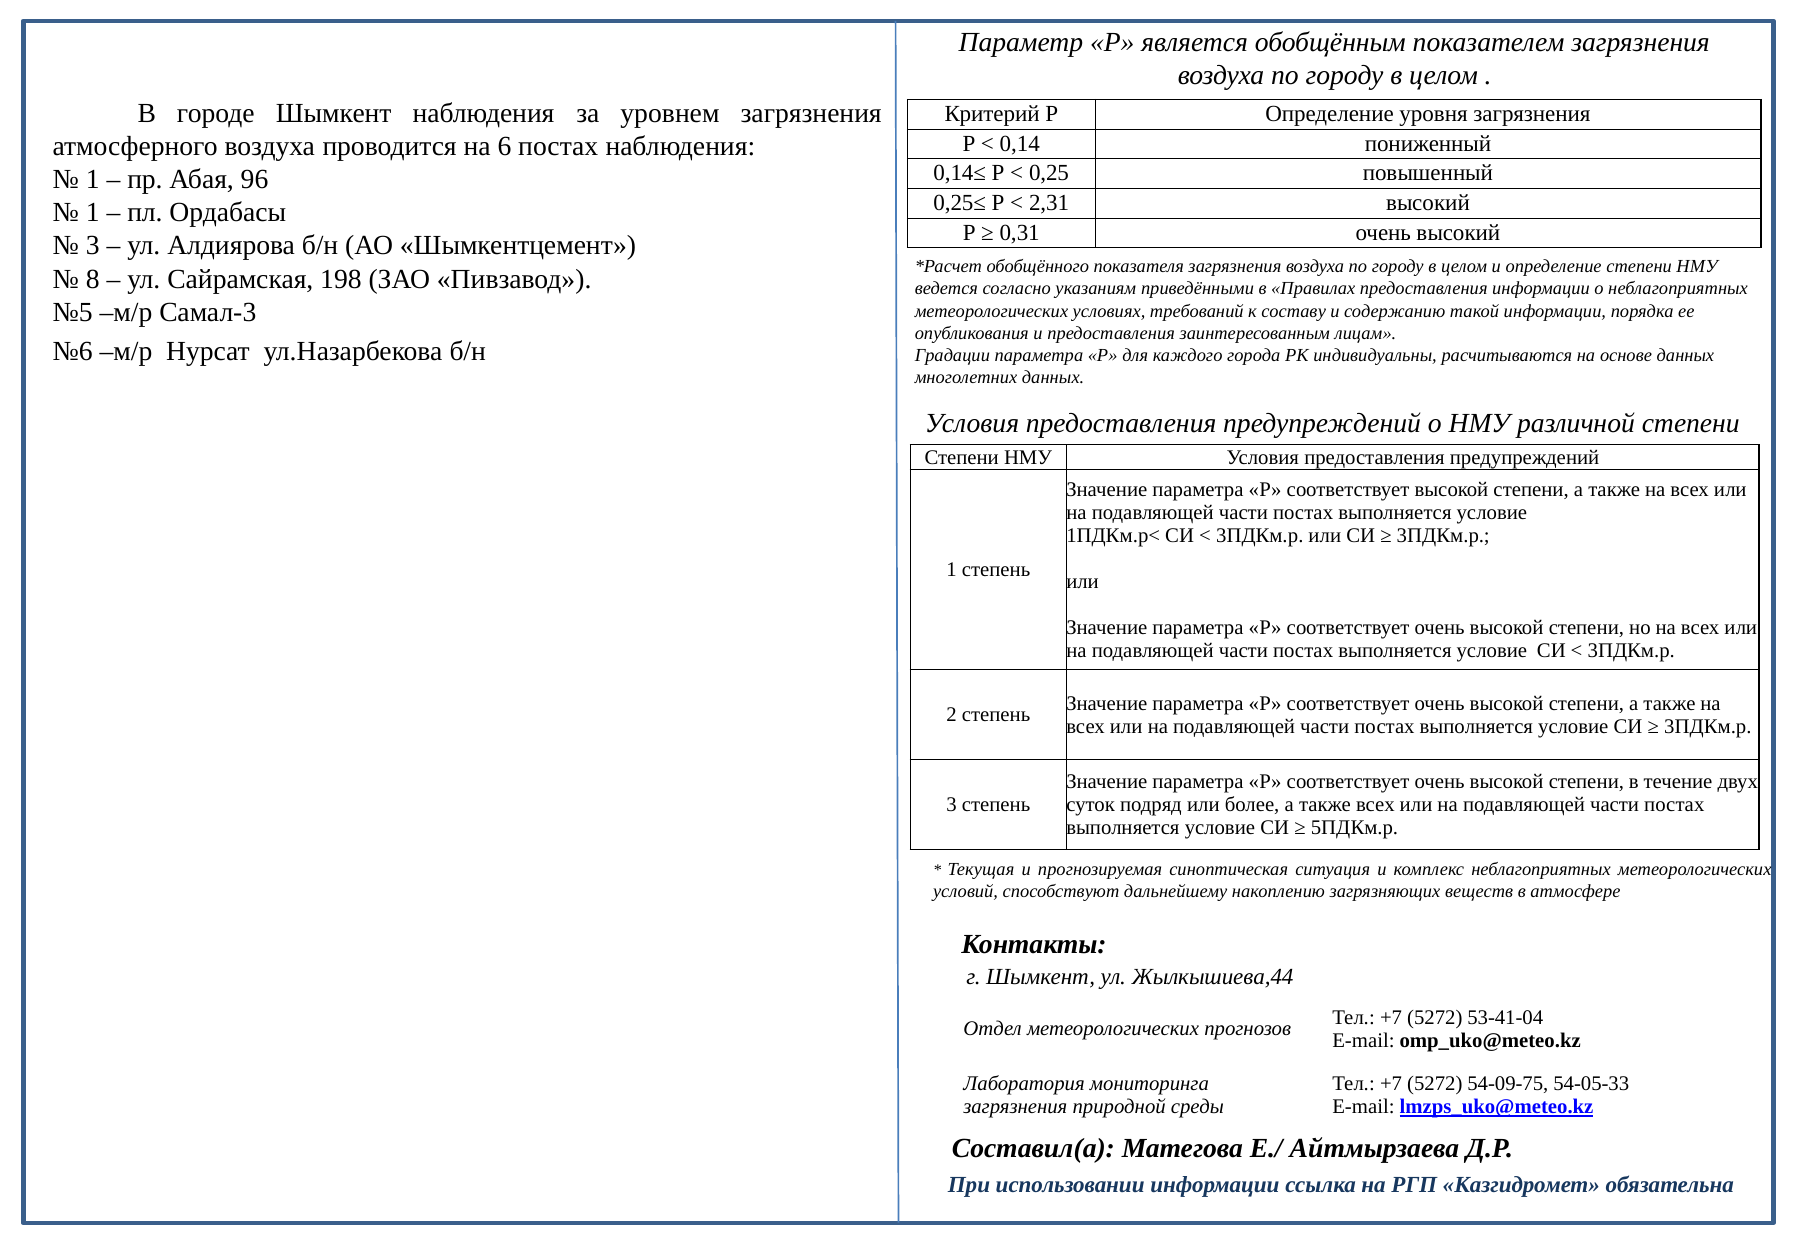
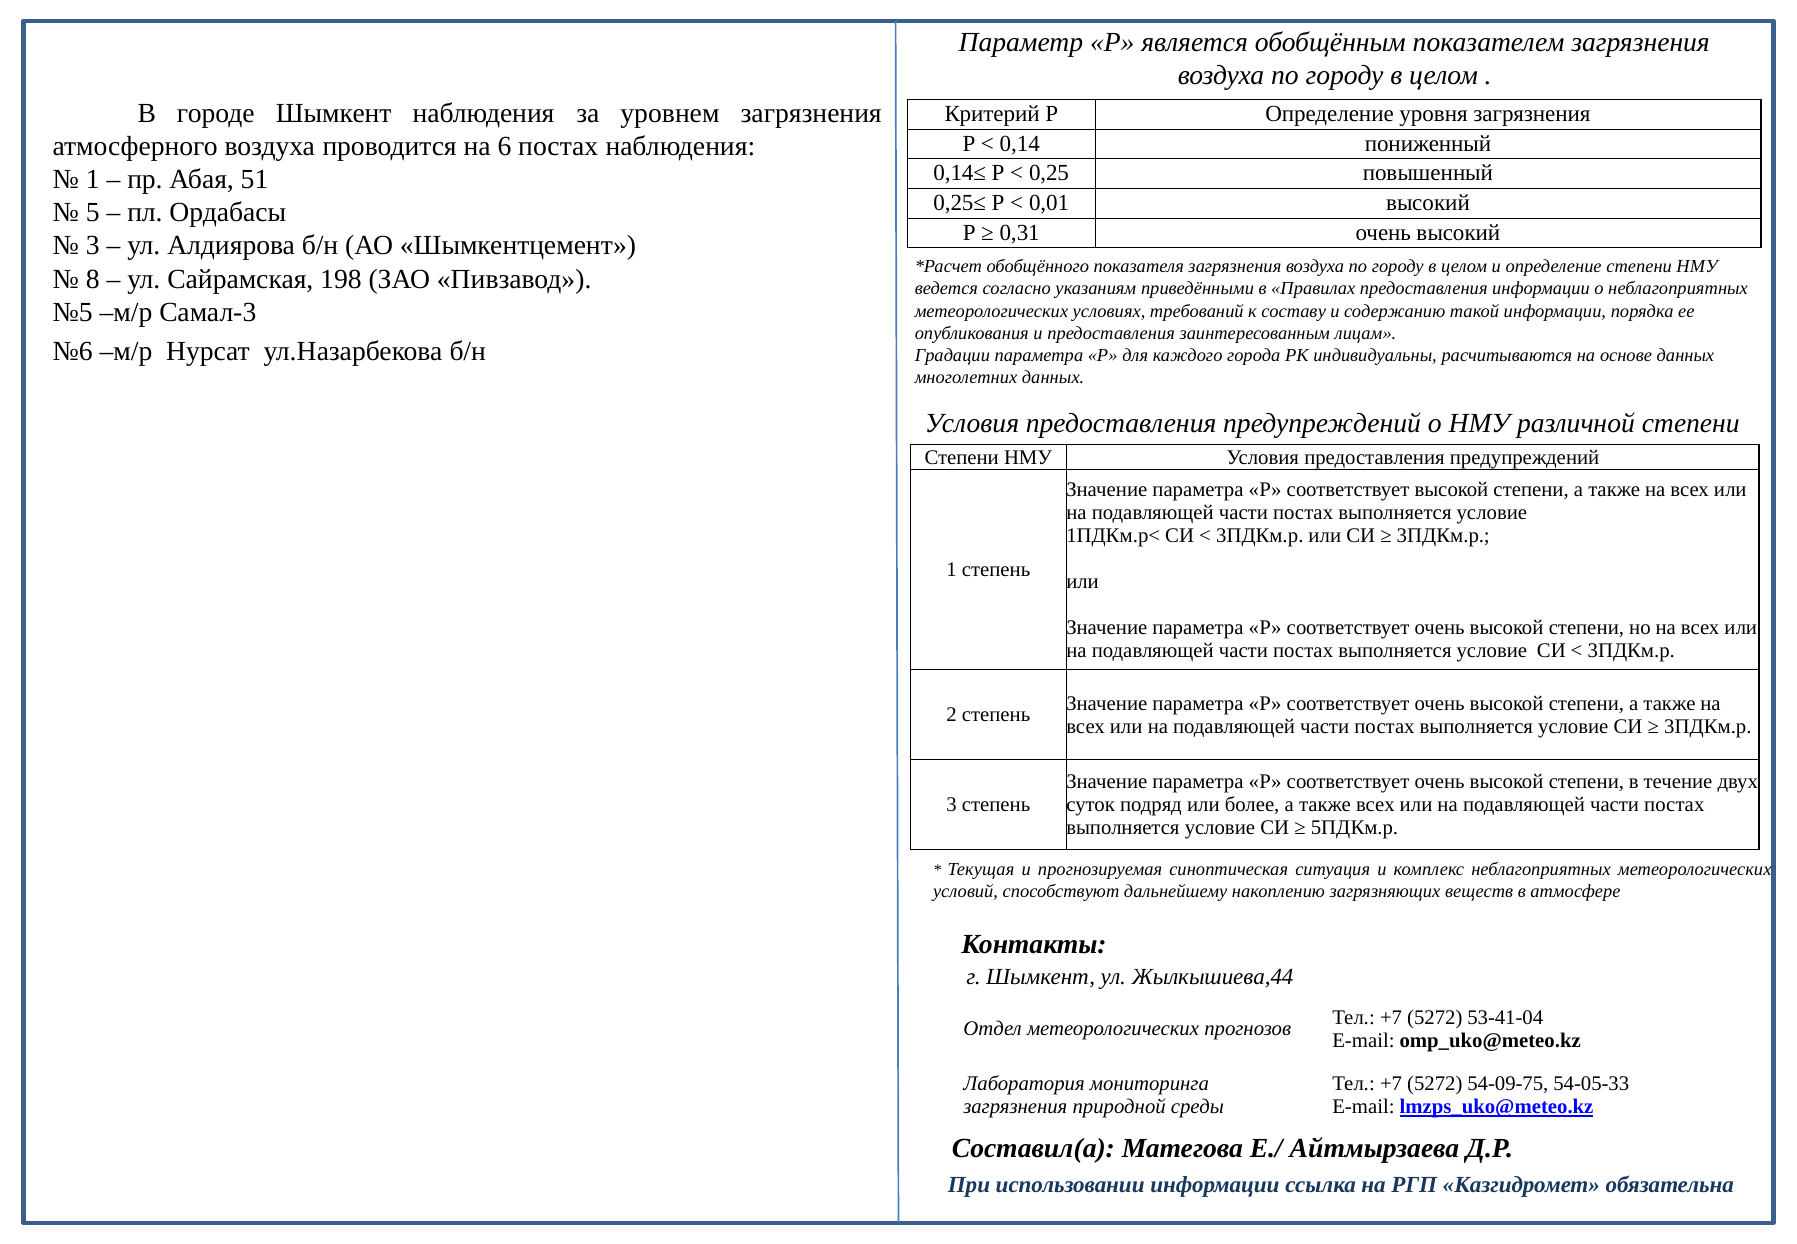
96: 96 -> 51
2,31: 2,31 -> 0,01
1 at (93, 213): 1 -> 5
